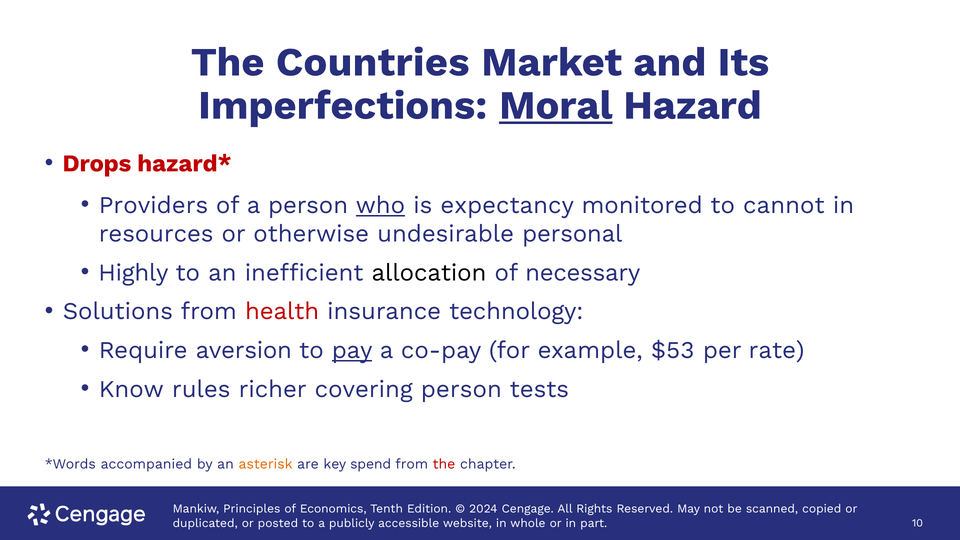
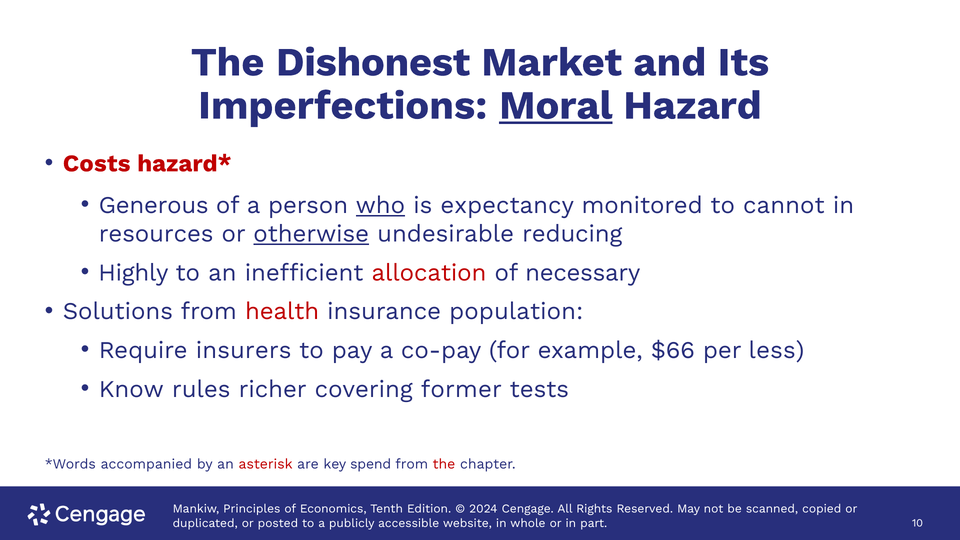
Countries: Countries -> Dishonest
Drops: Drops -> Costs
Providers: Providers -> Generous
otherwise underline: none -> present
personal: personal -> reducing
allocation colour: black -> red
technology: technology -> population
aversion: aversion -> insurers
pay underline: present -> none
$53: $53 -> $66
rate: rate -> less
covering person: person -> former
asterisk colour: orange -> red
